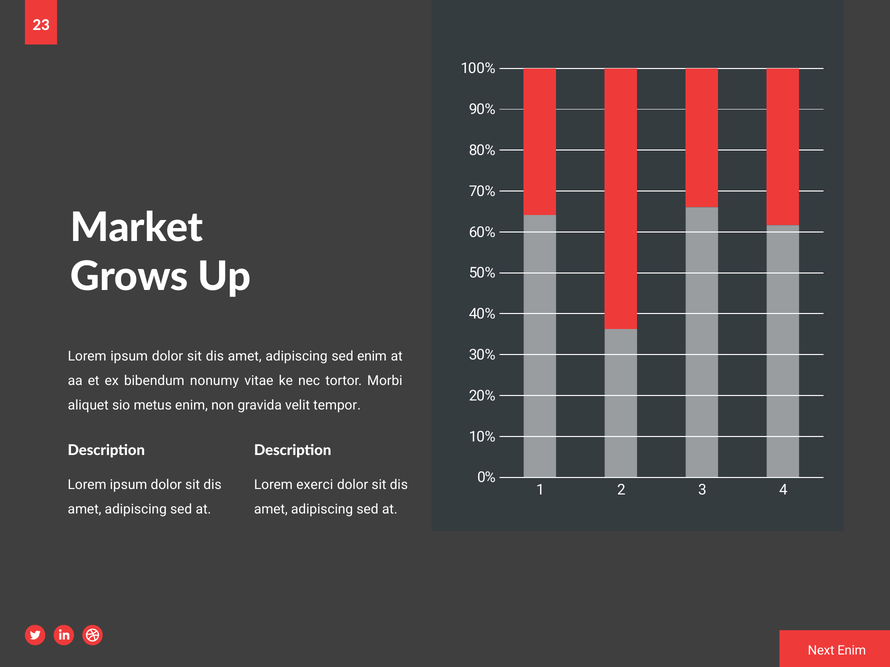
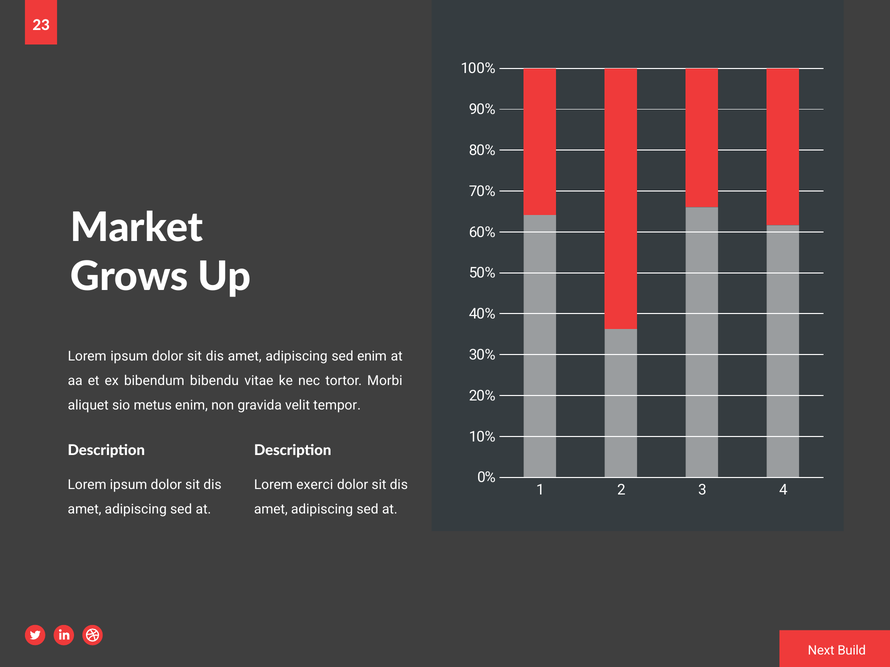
nonumy: nonumy -> bibendu
Next Enim: Enim -> Build
